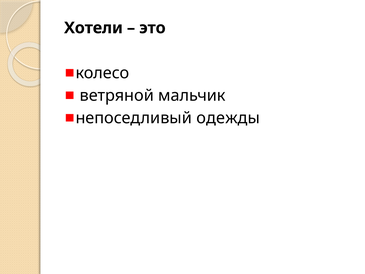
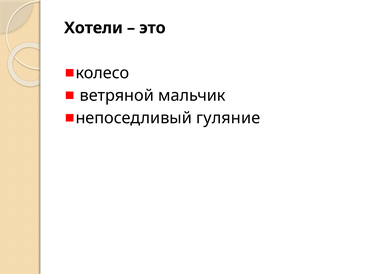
одежды: одежды -> гуляние
